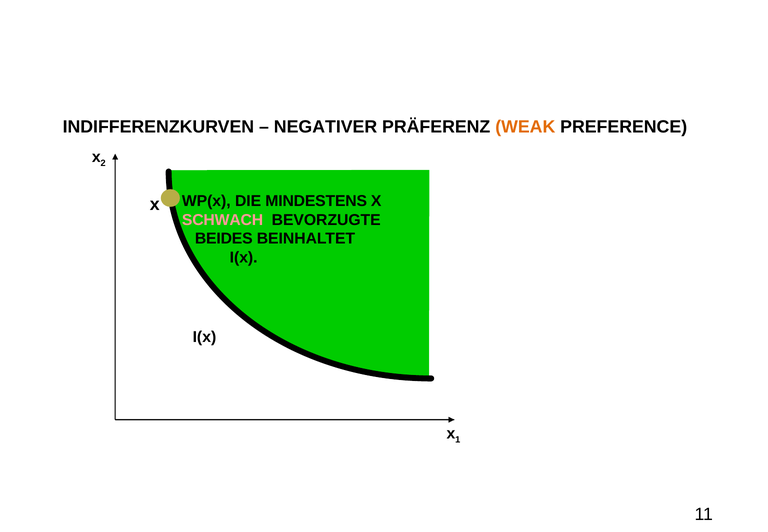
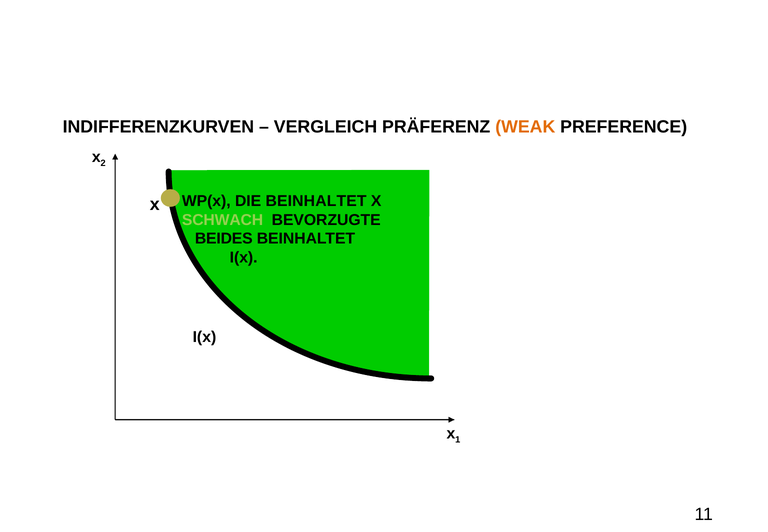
NEGATIVER: NEGATIVER -> VERGLEICH
DIE MINDESTENS: MINDESTENS -> BEINHALTET
SCHWACH colour: pink -> light green
